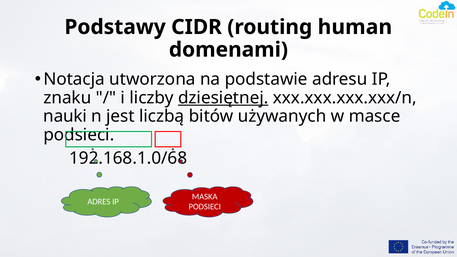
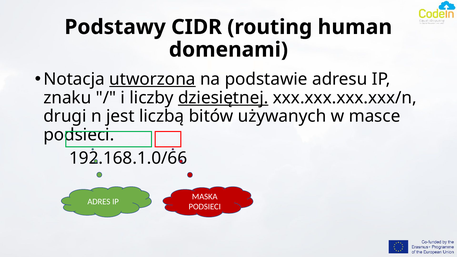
utworzona underline: none -> present
nauki: nauki -> drugi
192.168.1.0/68: 192.168.1.0/68 -> 192.168.1.0/66
